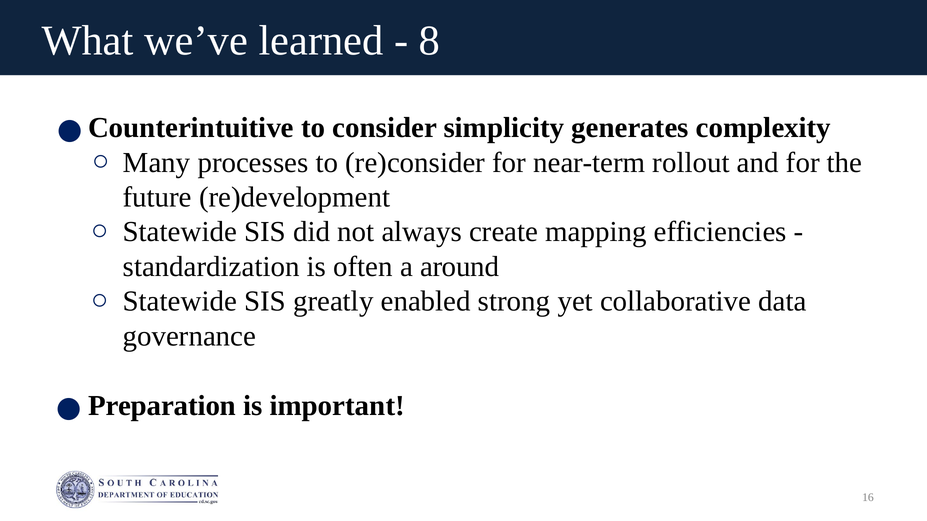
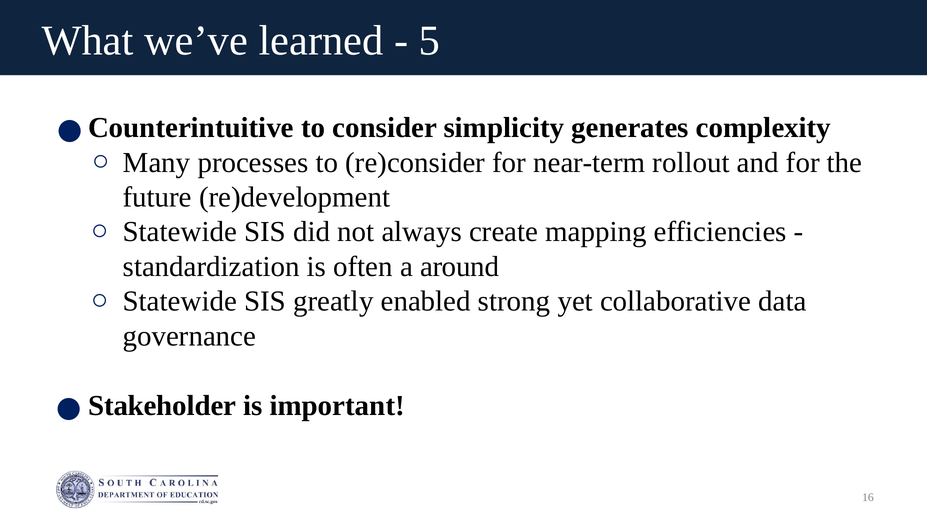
8: 8 -> 5
Preparation: Preparation -> Stakeholder
